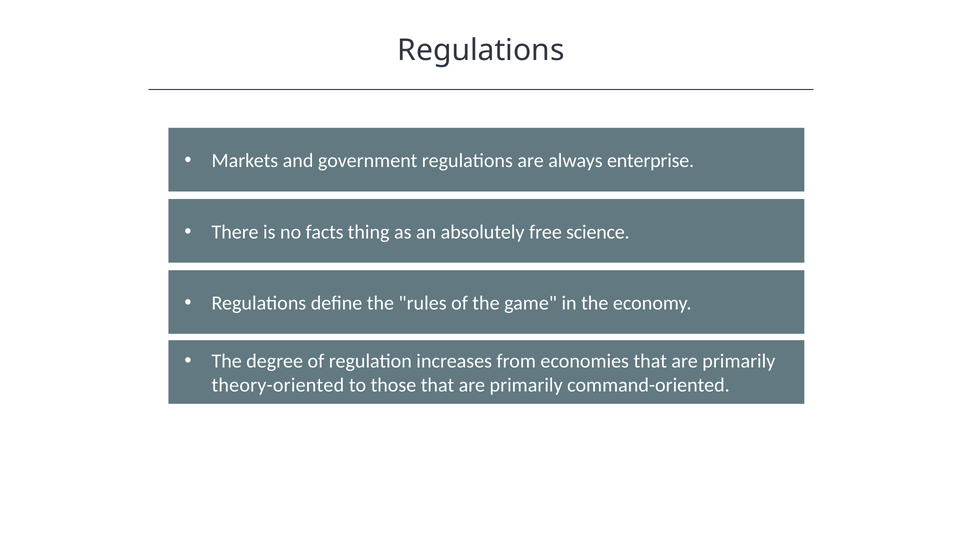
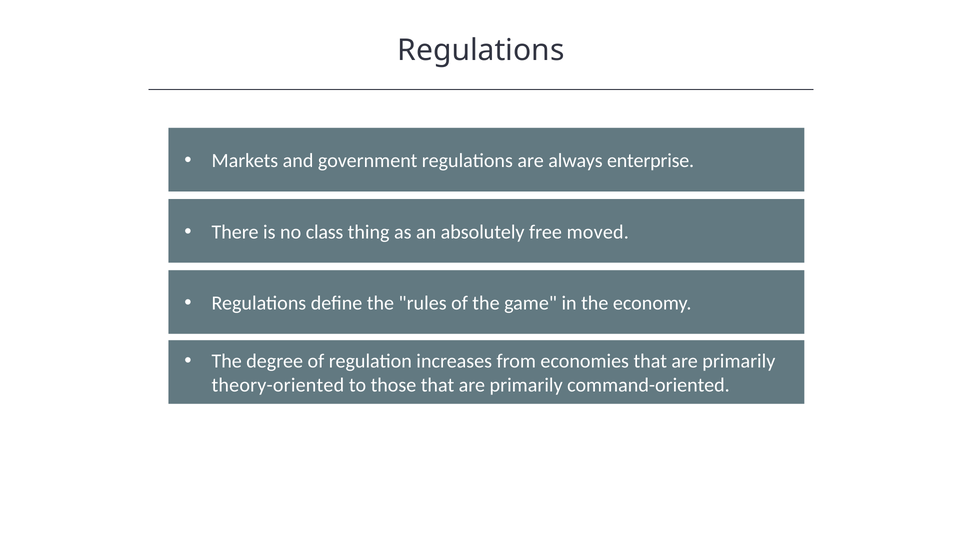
facts: facts -> class
science: science -> moved
